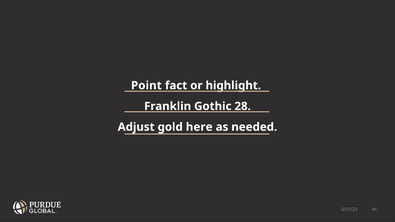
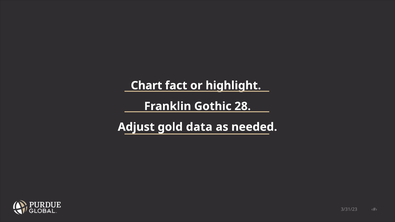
Point: Point -> Chart
here: here -> data
